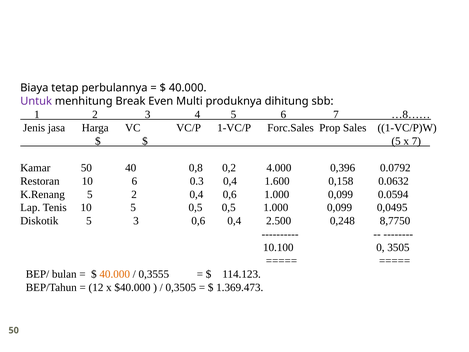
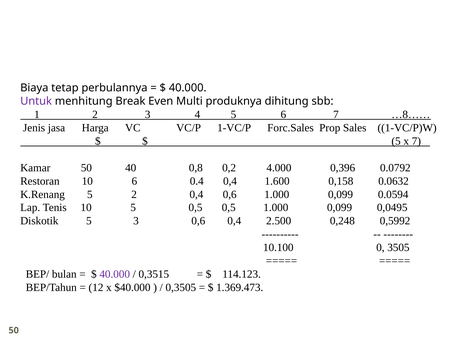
0.3: 0.3 -> 0.4
8,7750: 8,7750 -> 0,5992
40.000 at (115, 274) colour: orange -> purple
0,3555: 0,3555 -> 0,3515
